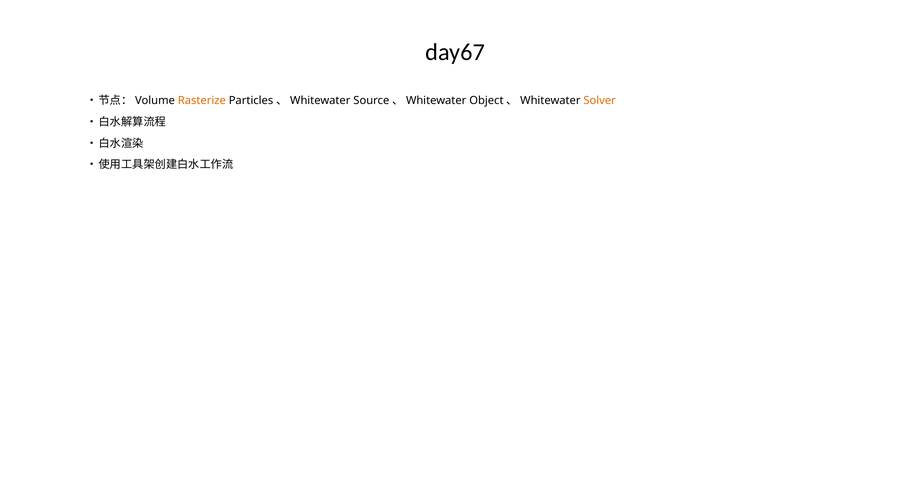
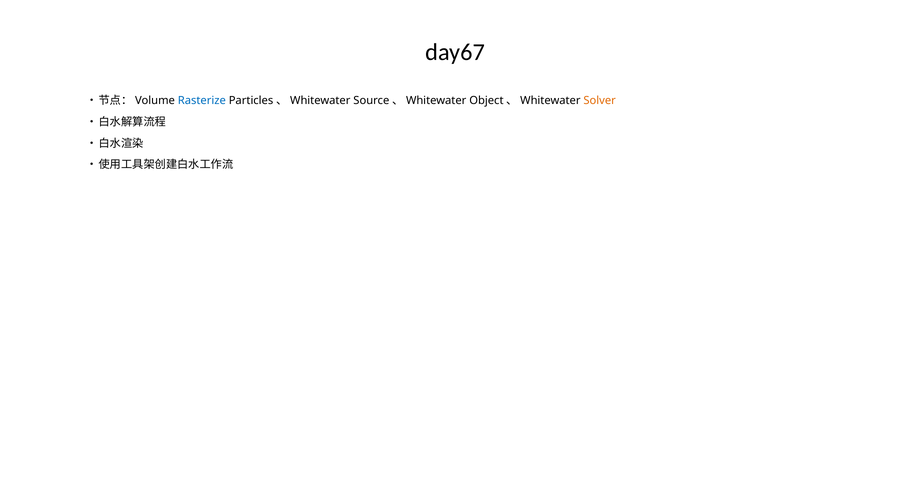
Rasterize colour: orange -> blue
